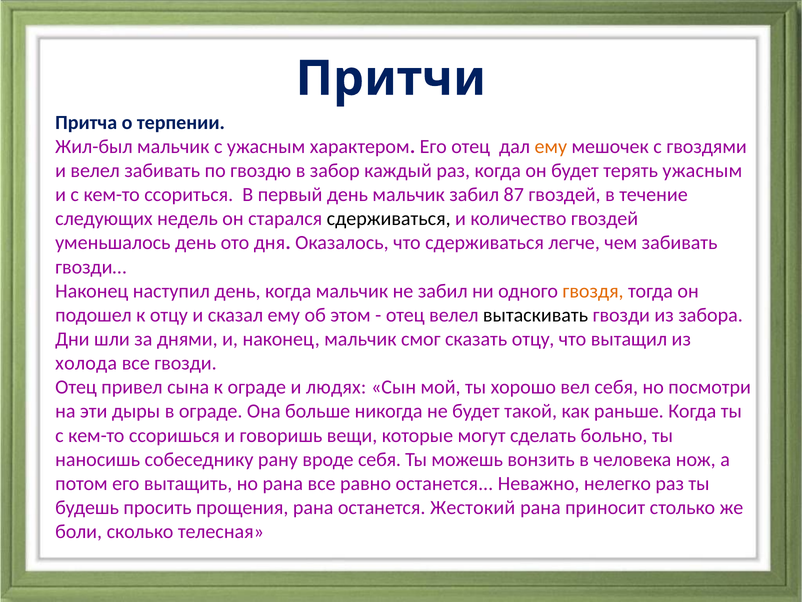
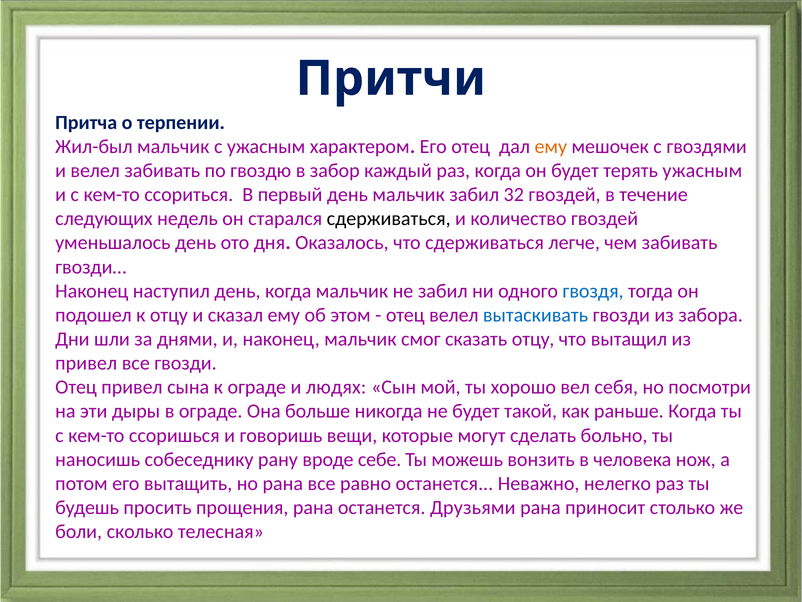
87: 87 -> 32
гвоздя colour: orange -> blue
вытаскивать colour: black -> blue
холода at (86, 363): холода -> привел
вроде себя: себя -> себе
Жестокий: Жестокий -> Друзьями
